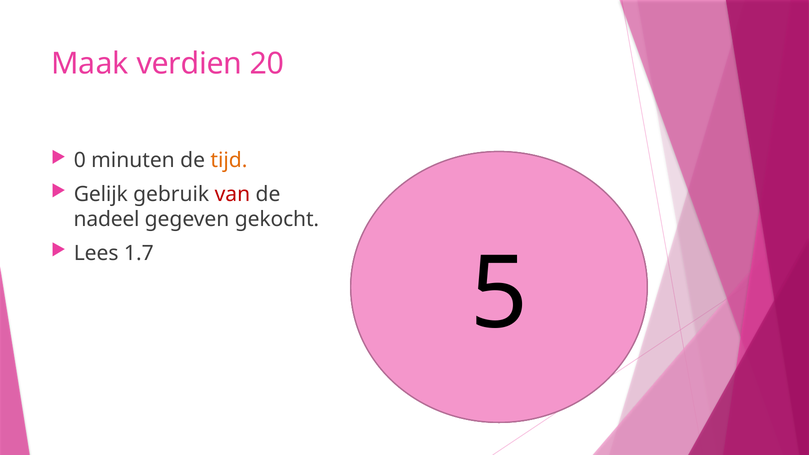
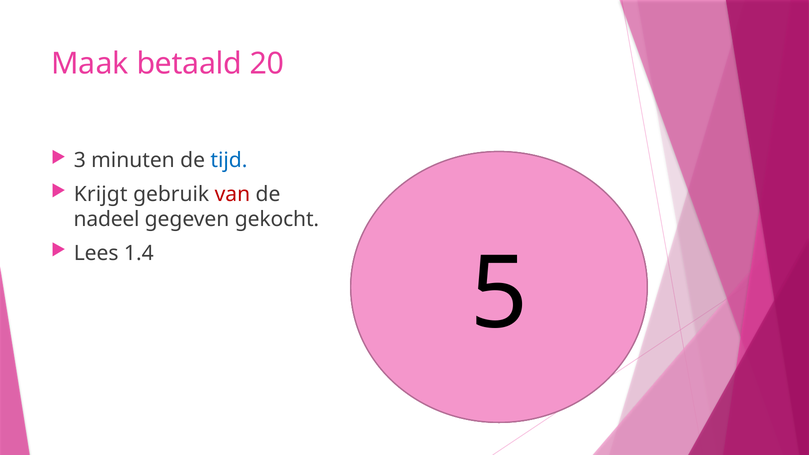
verdien: verdien -> betaald
0: 0 -> 3
tijd colour: orange -> blue
Gelijk: Gelijk -> Krijgt
1.7: 1.7 -> 1.4
